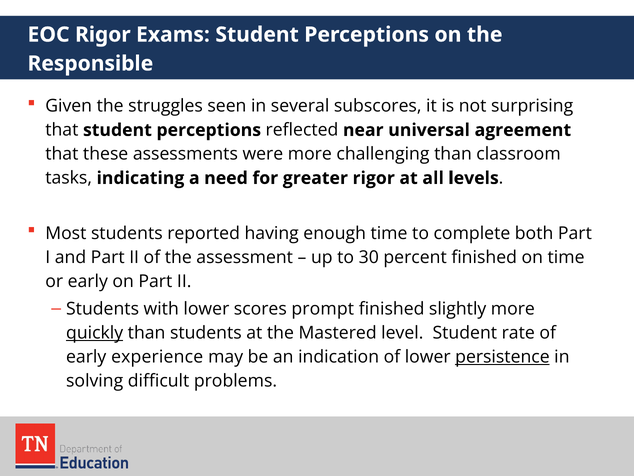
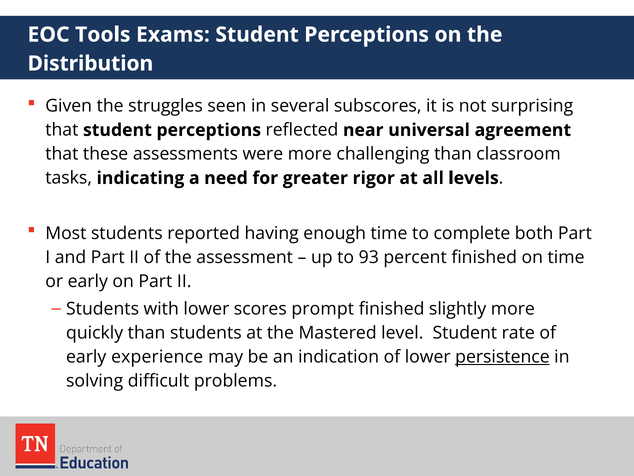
EOC Rigor: Rigor -> Tools
Responsible: Responsible -> Distribution
30: 30 -> 93
quickly underline: present -> none
